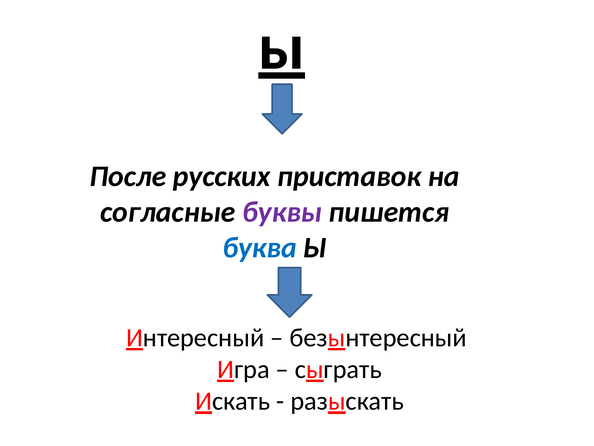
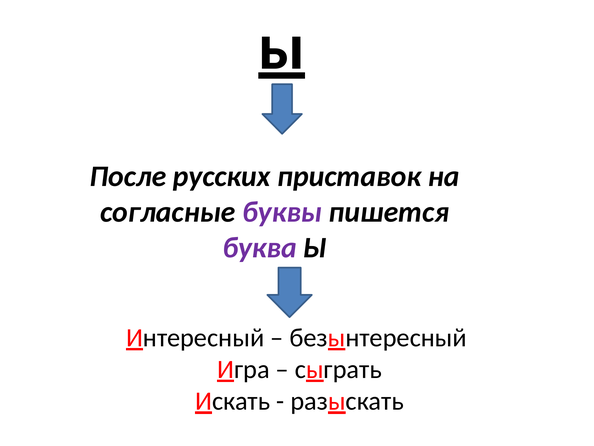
буква colour: blue -> purple
